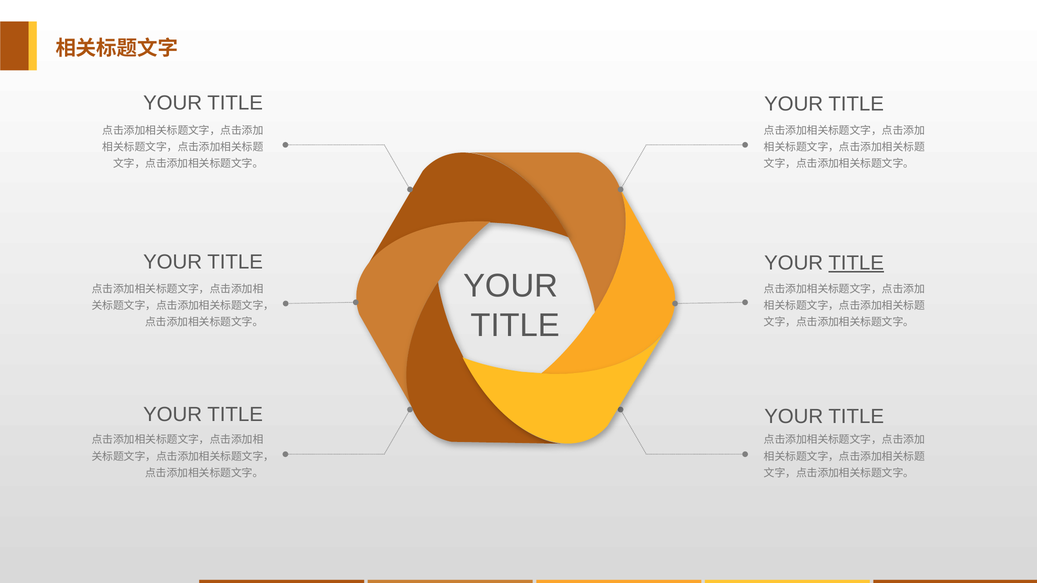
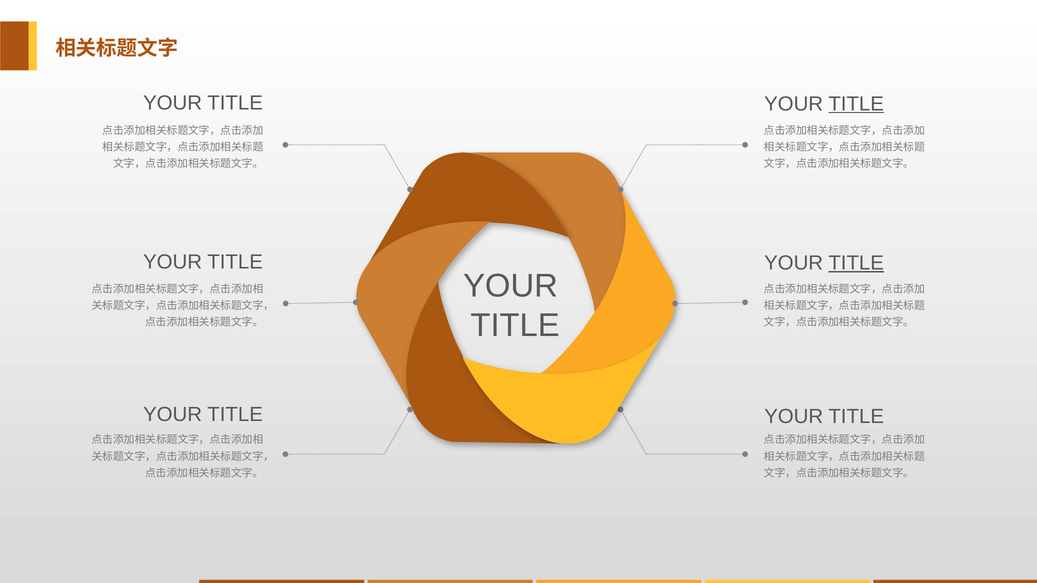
TITLE at (856, 104) underline: none -> present
